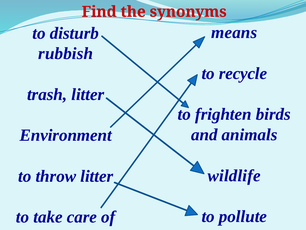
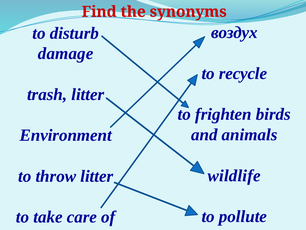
means: means -> воздух
rubbish: rubbish -> damage
